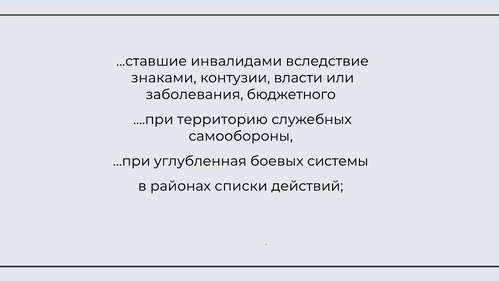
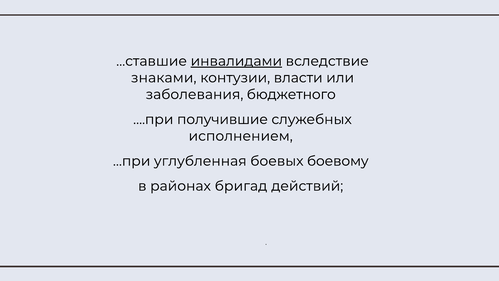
инвалидами underline: none -> present
территорию: территорию -> получившие
самообороны: самообороны -> исполнением
системы: системы -> боевому
списки: списки -> бригад
